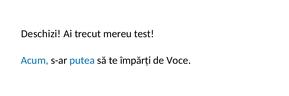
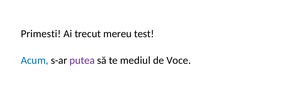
Deschizi: Deschizi -> Primesti
putea colour: blue -> purple
împărți: împărți -> mediul
